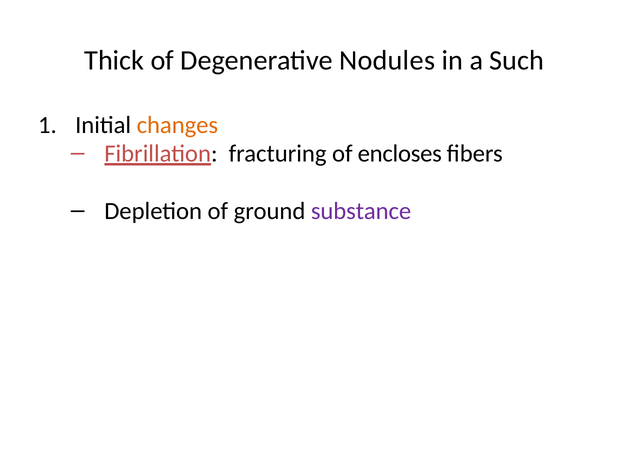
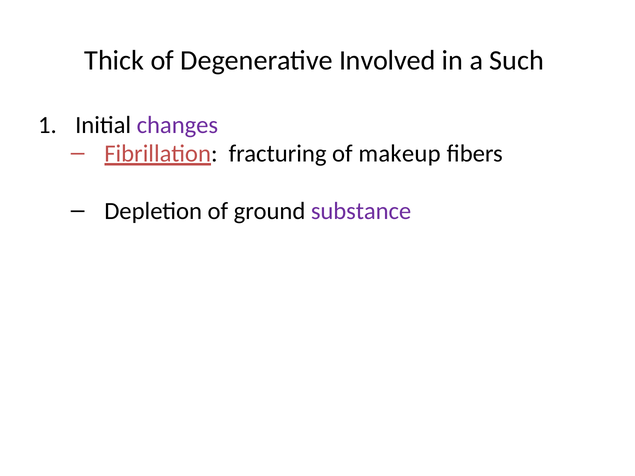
Nodules: Nodules -> Involved
changes colour: orange -> purple
encloses: encloses -> makeup
